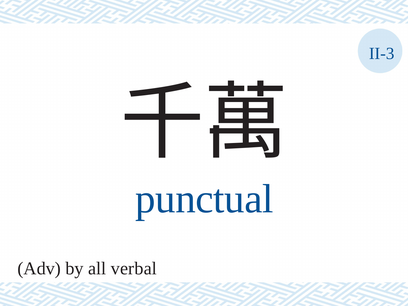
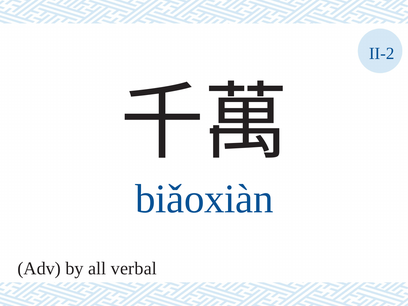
II-3: II-3 -> II-2
punctual: punctual -> biǎoxiàn
